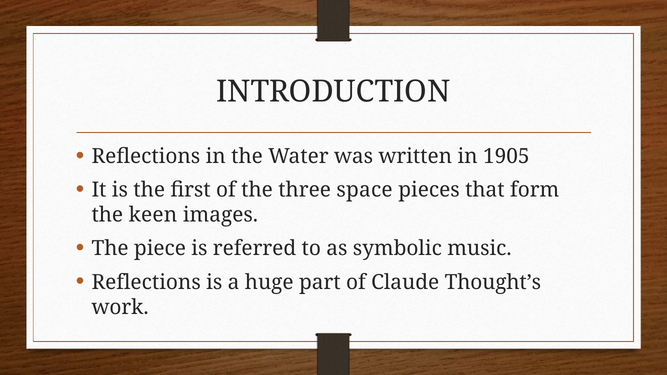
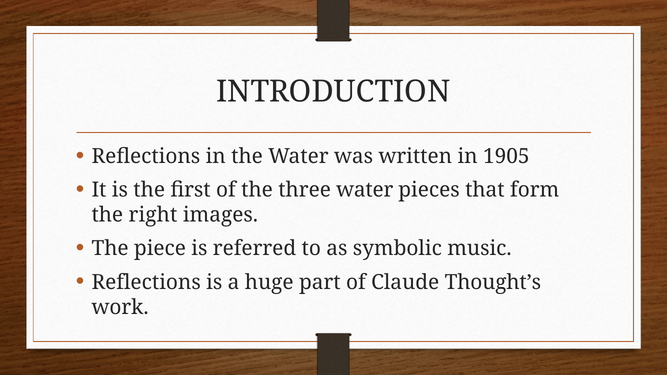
three space: space -> water
keen: keen -> right
